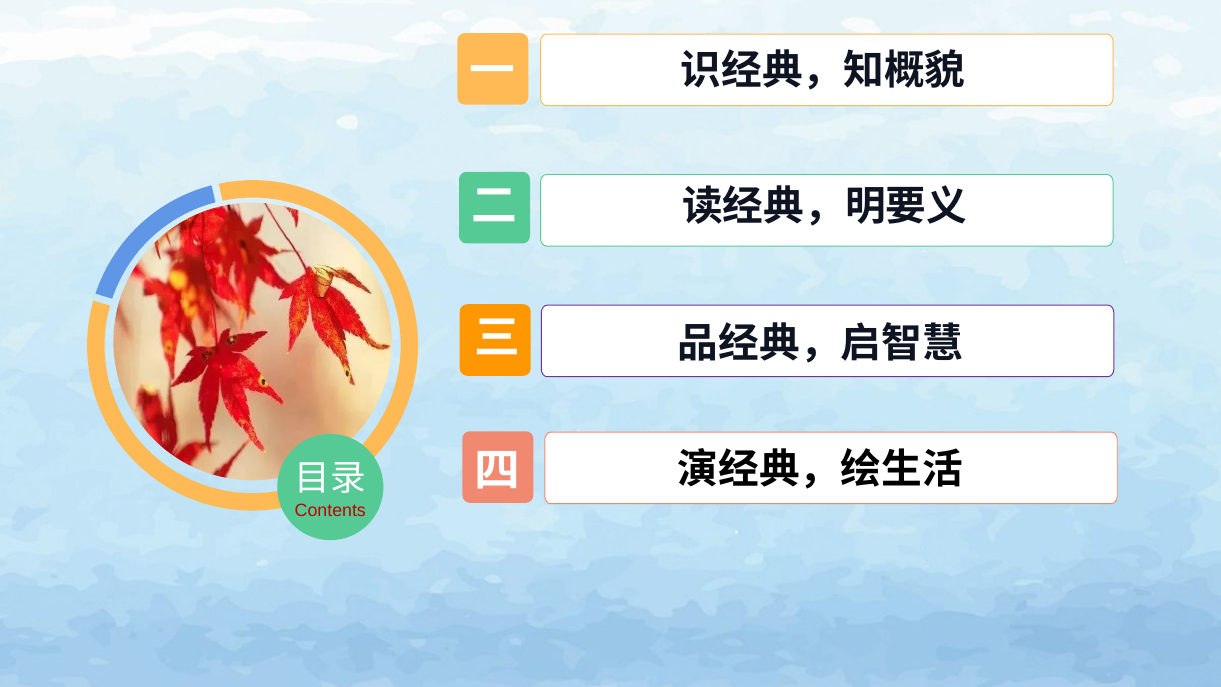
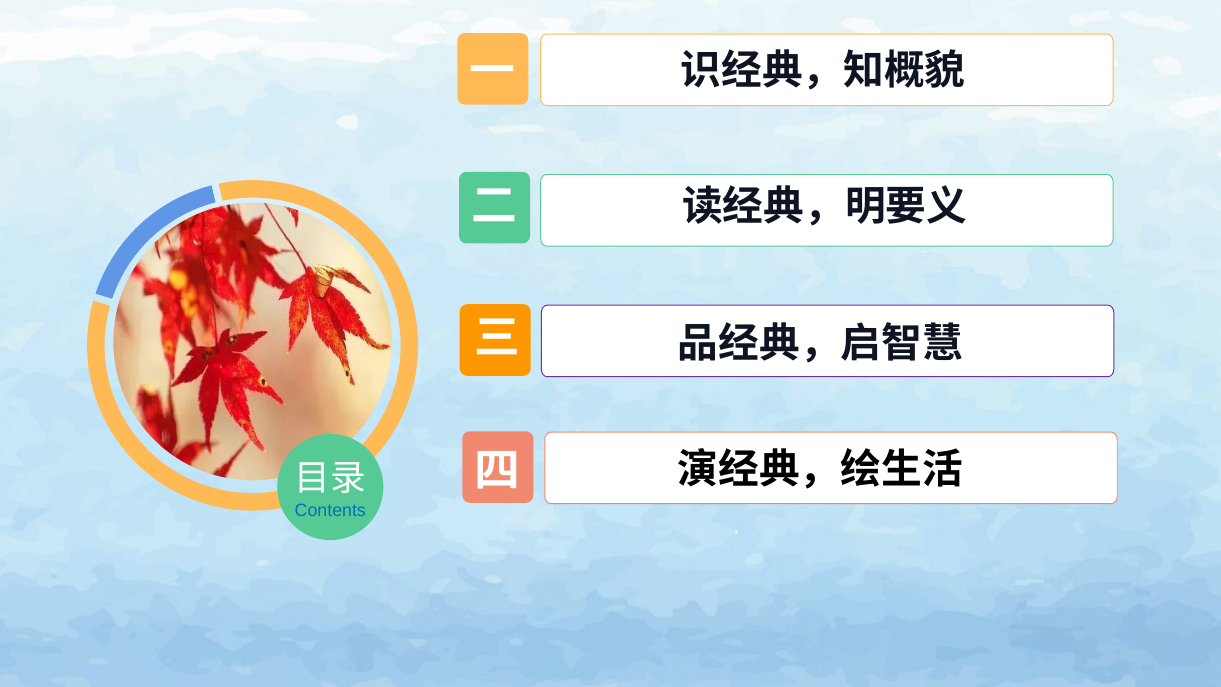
Contents colour: red -> blue
